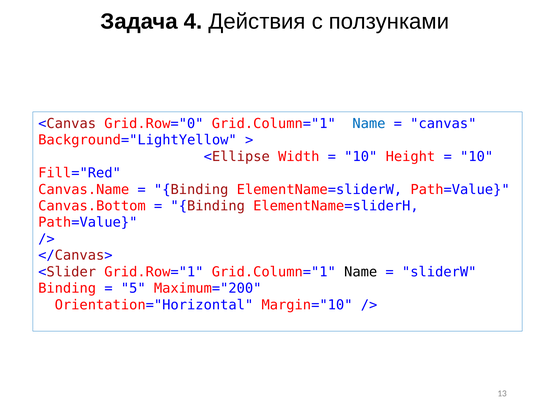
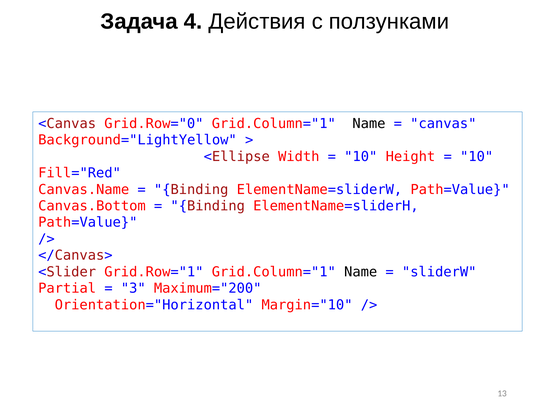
Name at (369, 124) colour: blue -> black
Binding at (67, 289): Binding -> Partial
5: 5 -> 3
